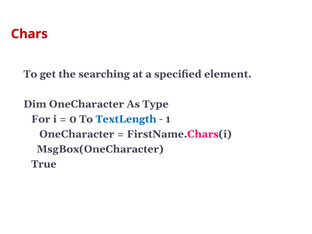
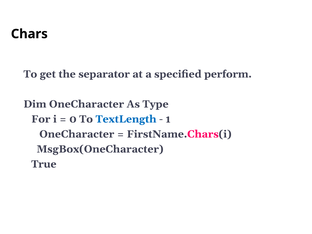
Chars colour: red -> black
searching: searching -> separator
element: element -> perform
